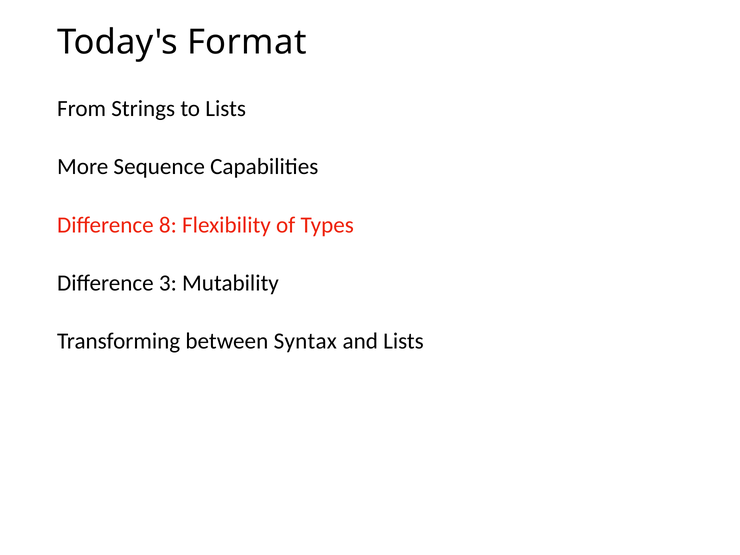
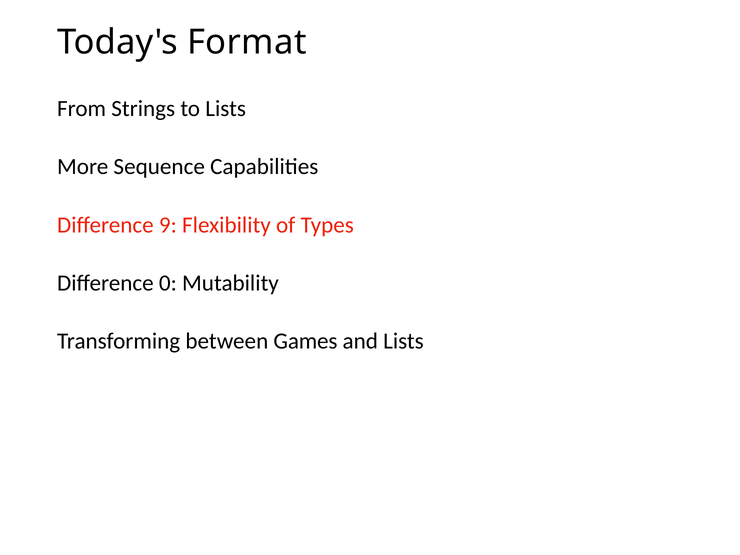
8: 8 -> 9
3: 3 -> 0
Syntax: Syntax -> Games
